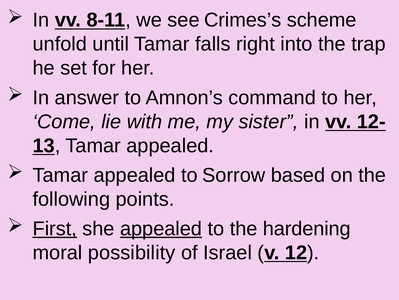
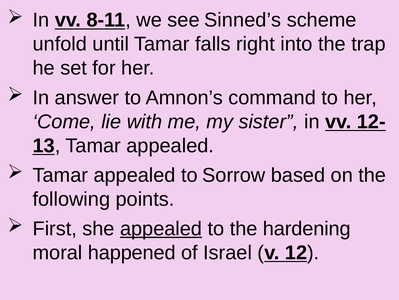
Crimes’s: Crimes’s -> Sinned’s
First underline: present -> none
possibility: possibility -> happened
